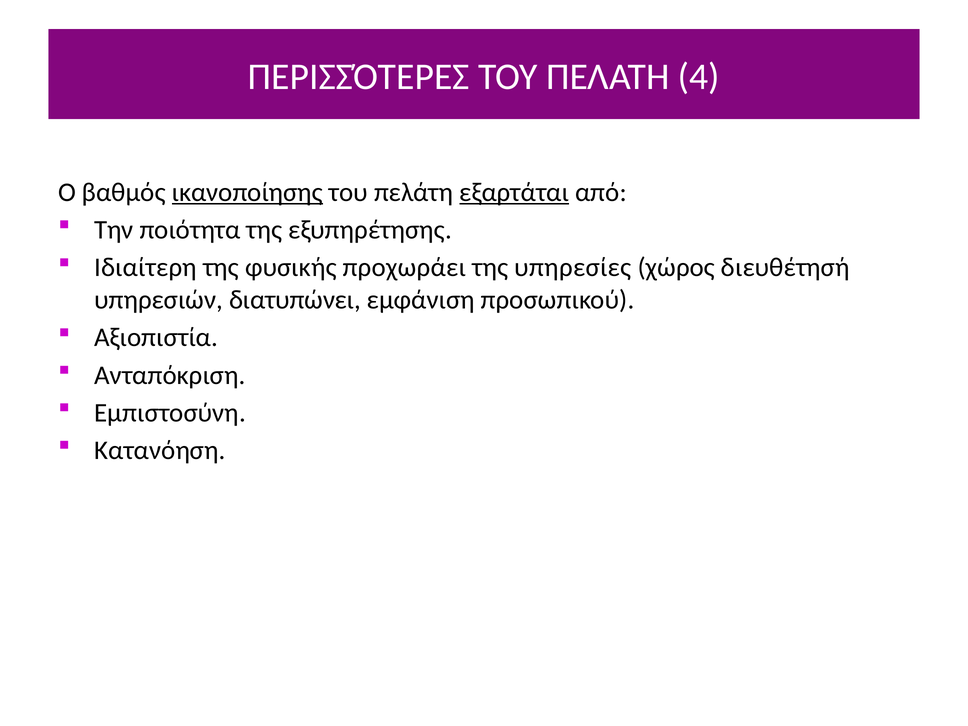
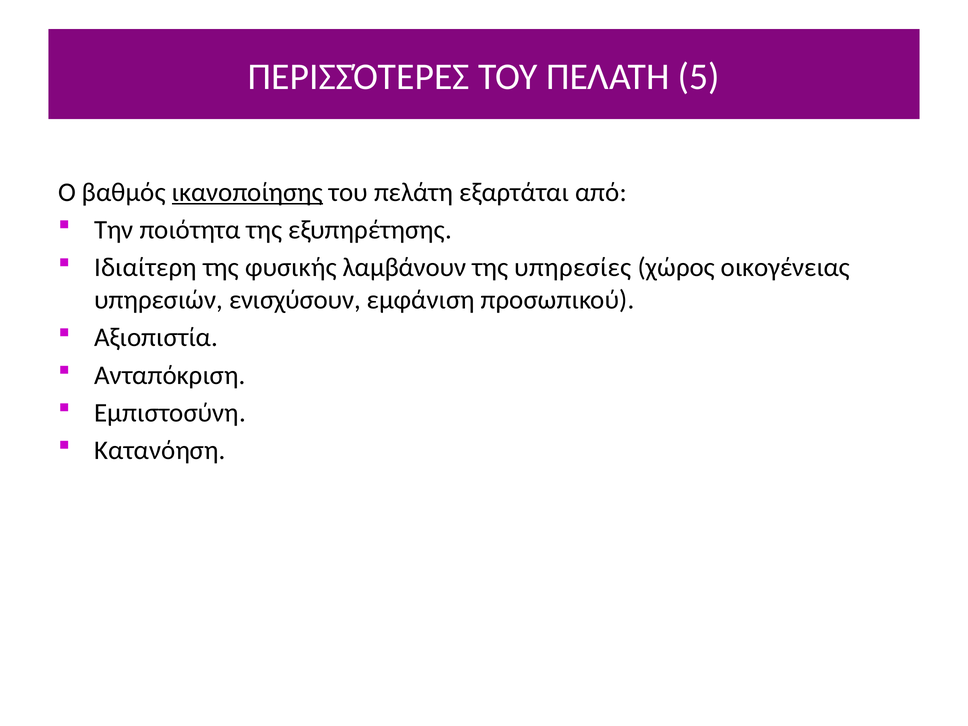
4: 4 -> 5
εξαρτάται underline: present -> none
προχωράει: προχωράει -> λαμβάνουν
διευθέτησή: διευθέτησή -> οικογένειας
διατυπώνει: διατυπώνει -> ενισχύσουν
